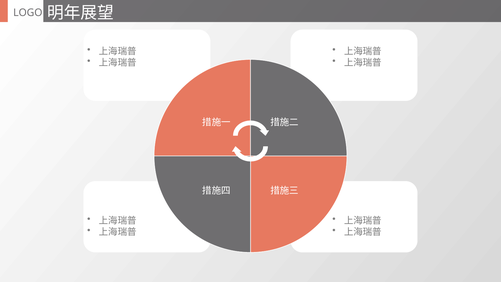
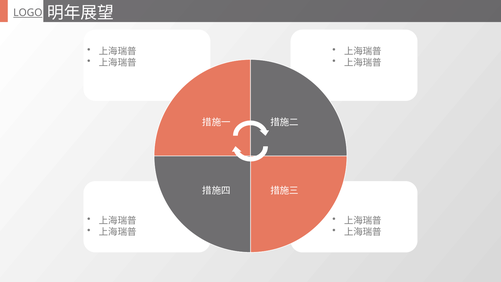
LOGO underline: none -> present
